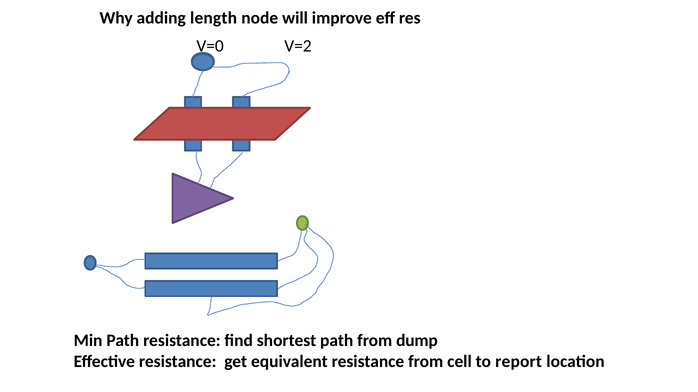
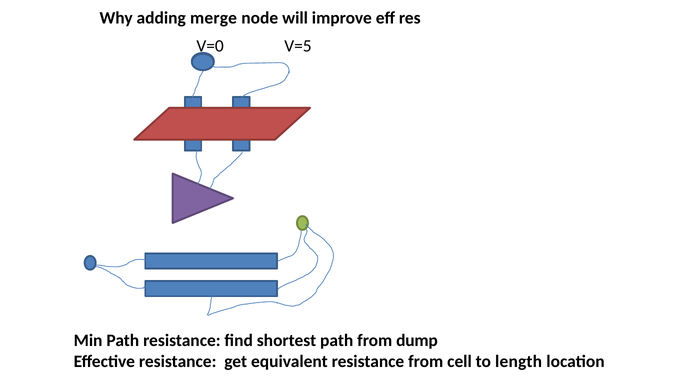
length: length -> merge
V=2: V=2 -> V=5
report: report -> length
